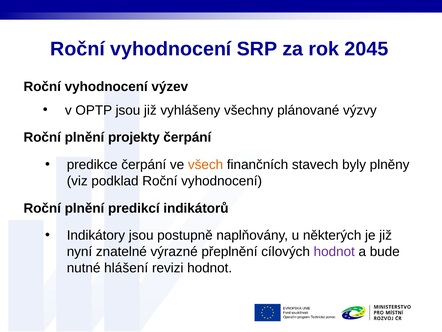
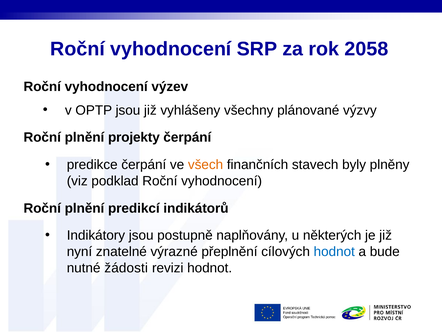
2045: 2045 -> 2058
hodnot at (334, 251) colour: purple -> blue
hlášení: hlášení -> žádosti
